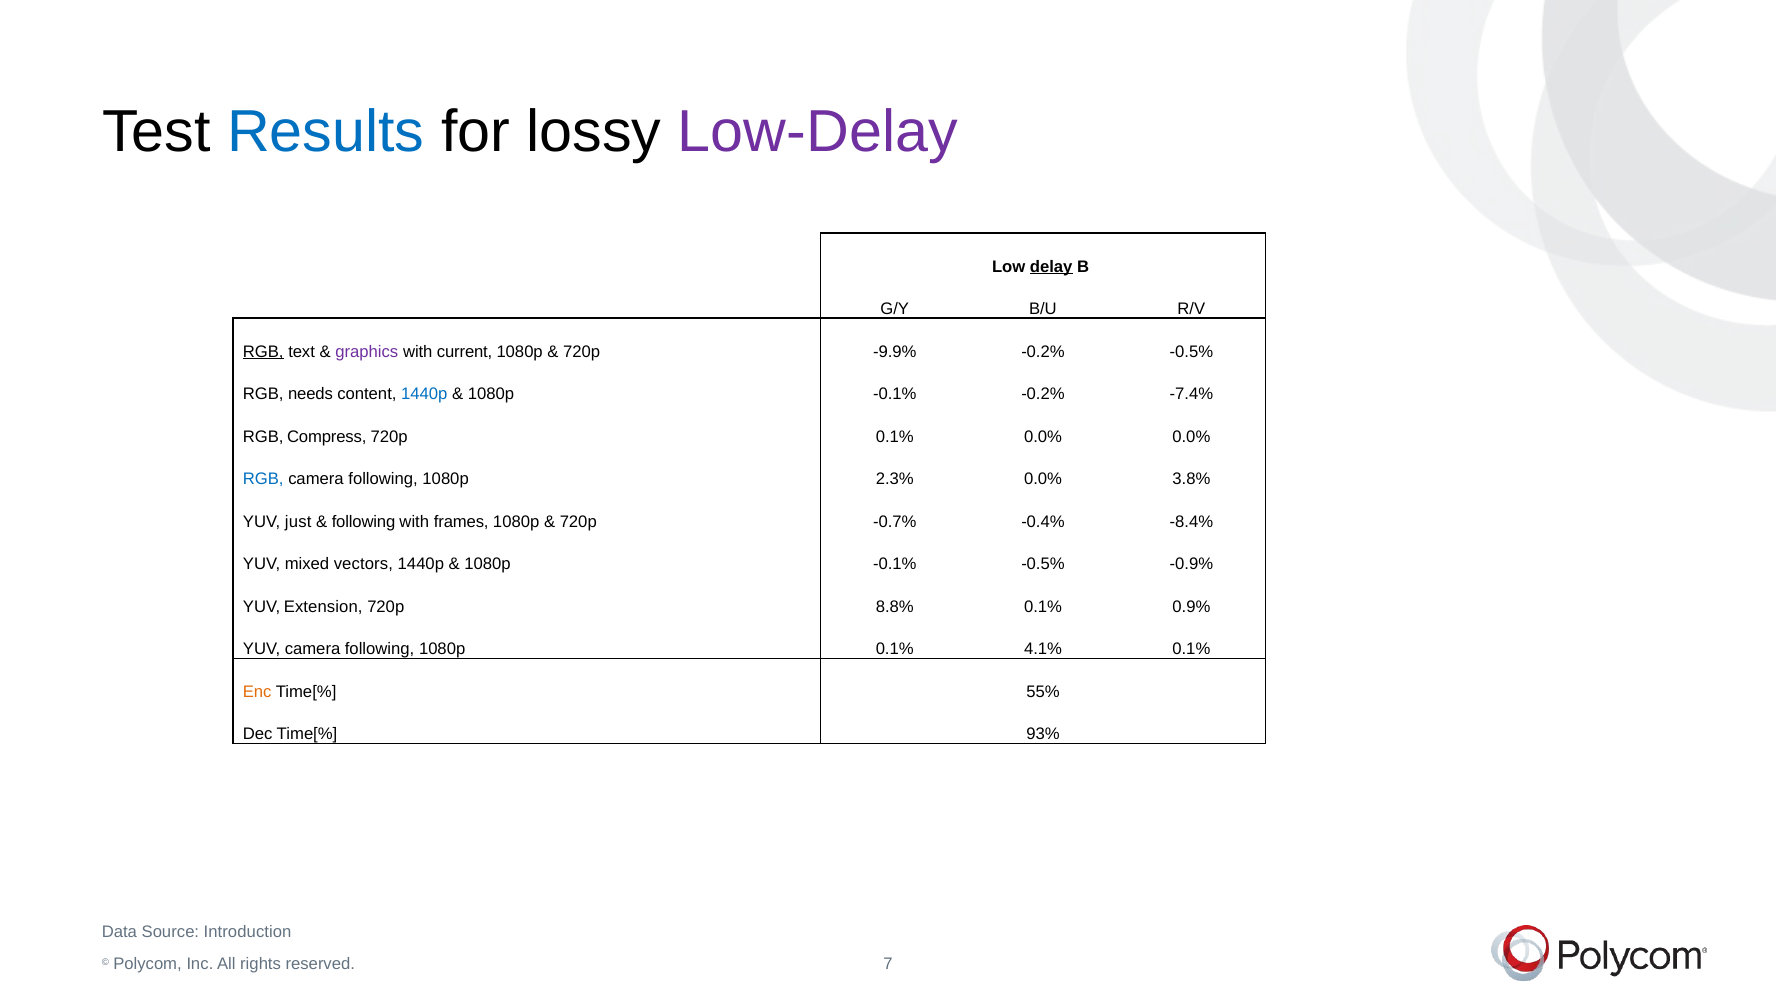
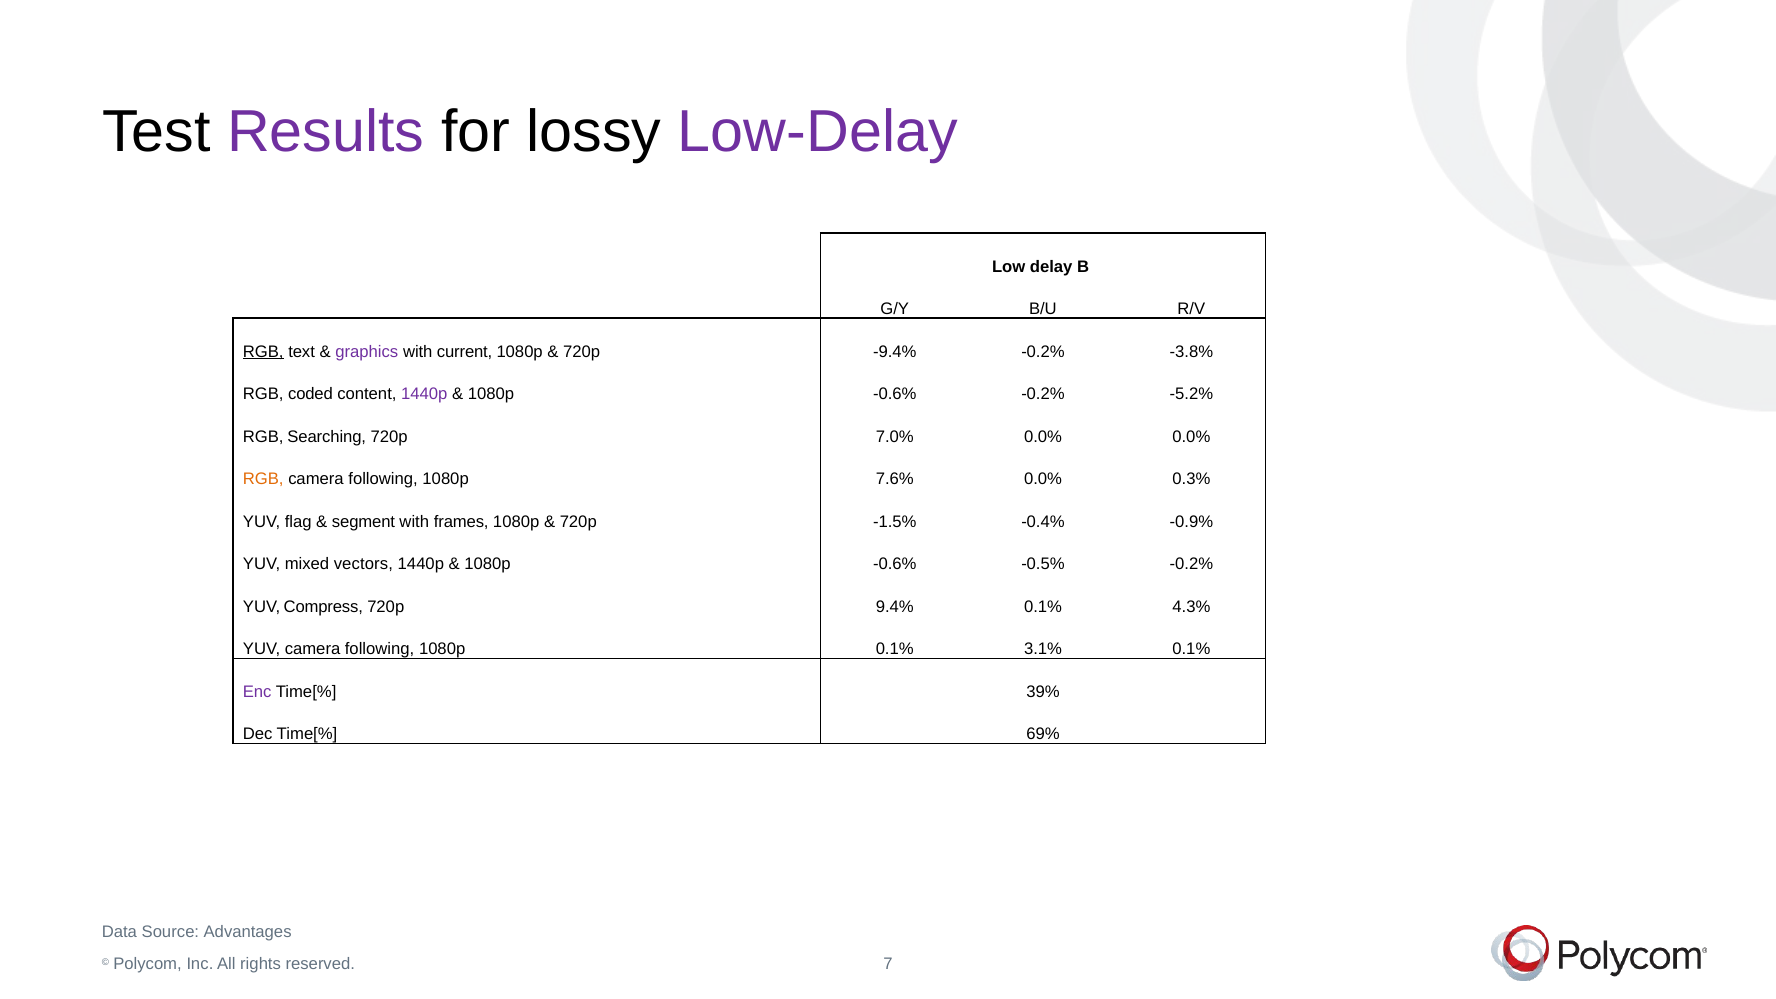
Results colour: blue -> purple
delay underline: present -> none
-9.9%: -9.9% -> -9.4%
-0.2% -0.5%: -0.5% -> -3.8%
needs: needs -> coded
1440p at (424, 394) colour: blue -> purple
-0.1% at (895, 394): -0.1% -> -0.6%
-7.4%: -7.4% -> -5.2%
Compress: Compress -> Searching
720p 0.1%: 0.1% -> 7.0%
RGB at (263, 479) colour: blue -> orange
2.3%: 2.3% -> 7.6%
3.8%: 3.8% -> 0.3%
just: just -> flag
following at (364, 522): following -> segment
-0.7%: -0.7% -> -1.5%
-8.4%: -8.4% -> -0.9%
-0.1% at (895, 564): -0.1% -> -0.6%
-0.5% -0.9%: -0.9% -> -0.2%
Extension: Extension -> Compress
8.8%: 8.8% -> 9.4%
0.9%: 0.9% -> 4.3%
4.1%: 4.1% -> 3.1%
Enc colour: orange -> purple
55%: 55% -> 39%
93%: 93% -> 69%
Introduction: Introduction -> Advantages
